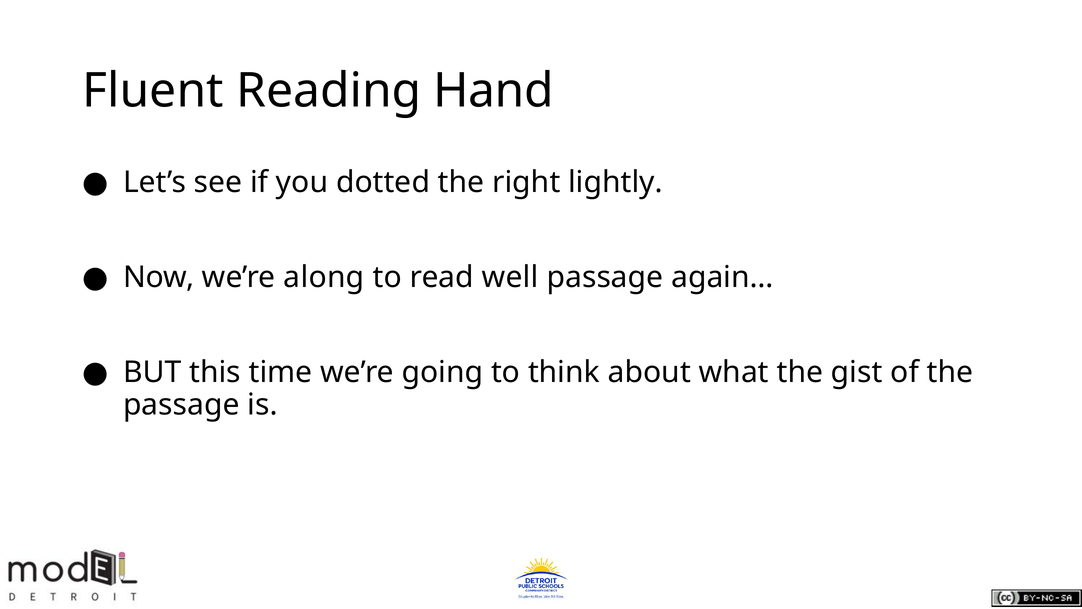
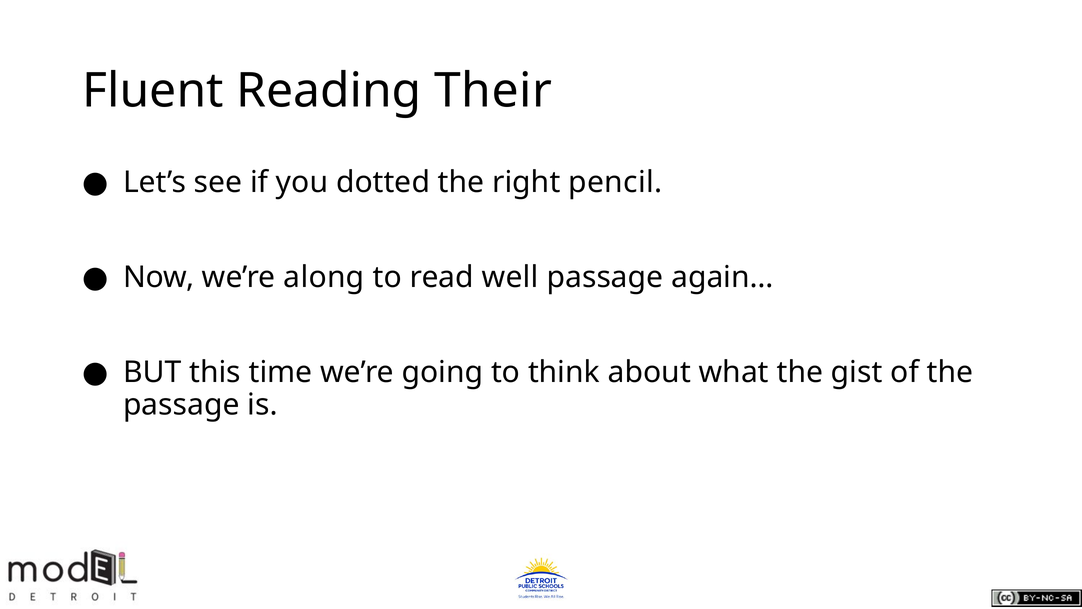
Hand: Hand -> Their
lightly: lightly -> pencil
